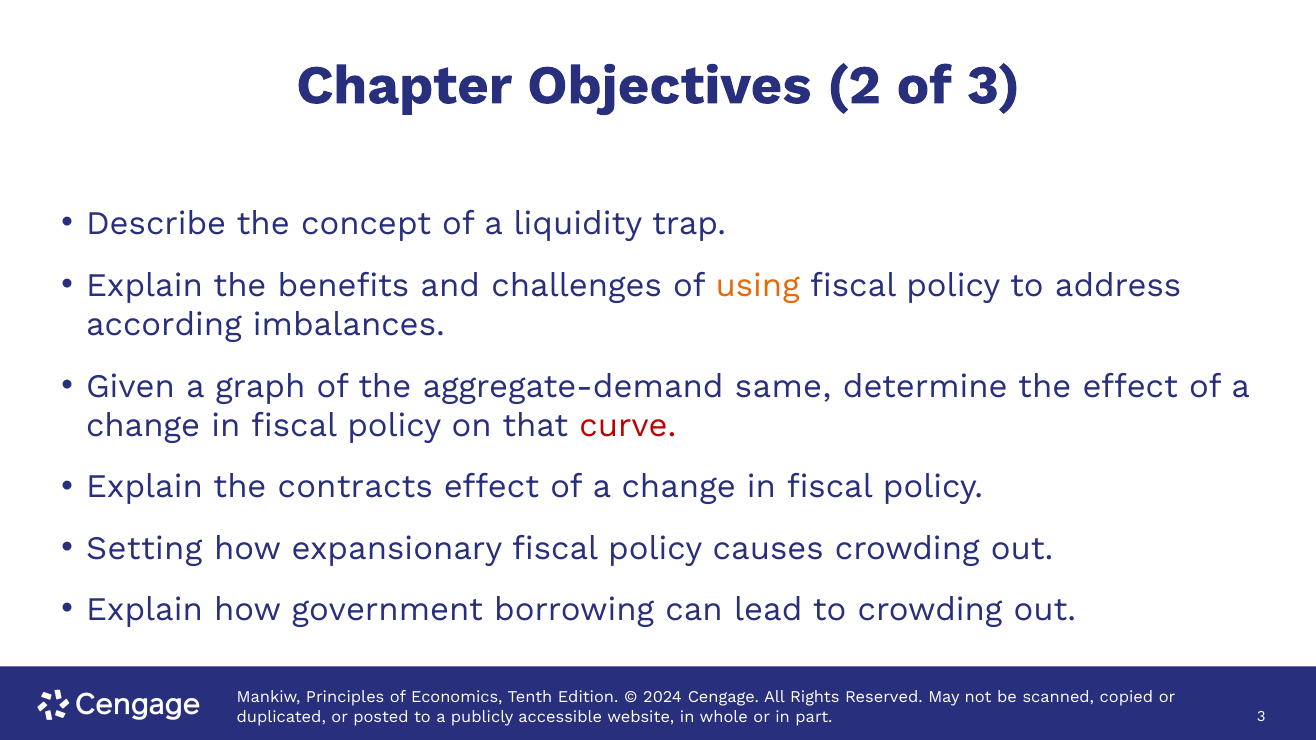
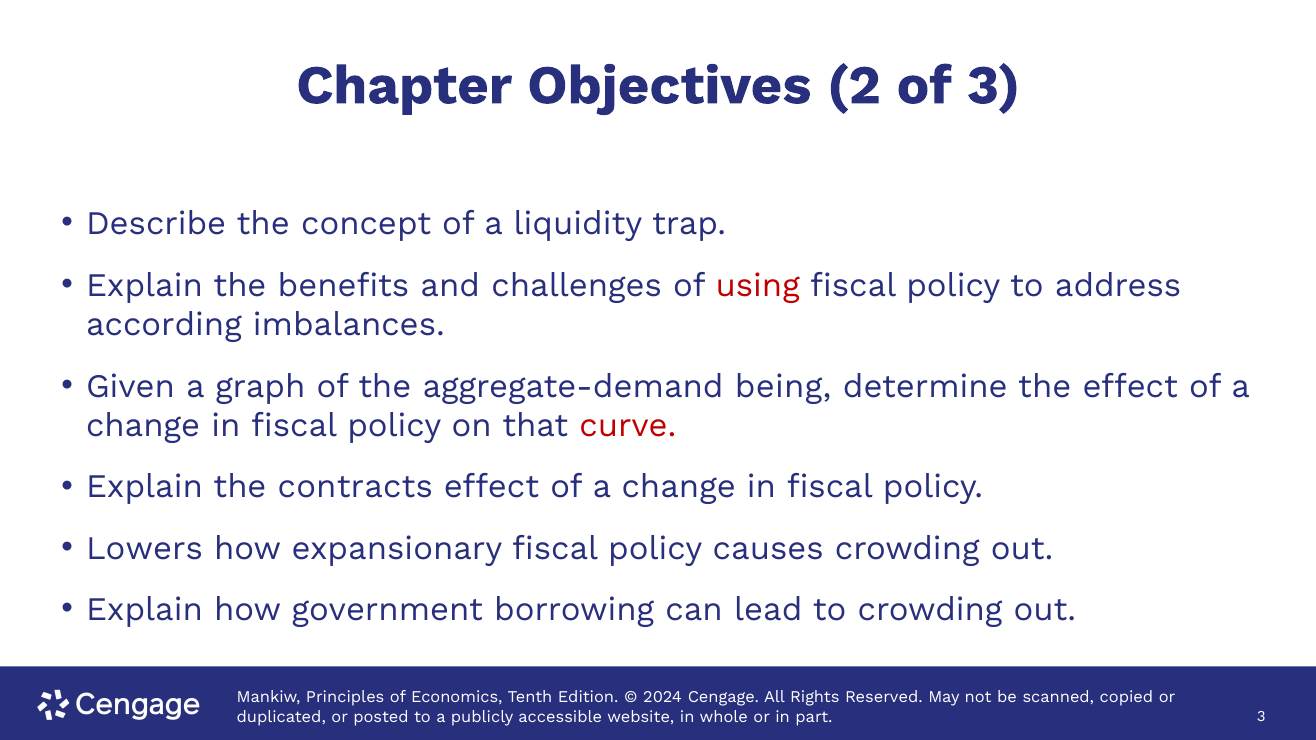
using colour: orange -> red
same: same -> being
Setting: Setting -> Lowers
